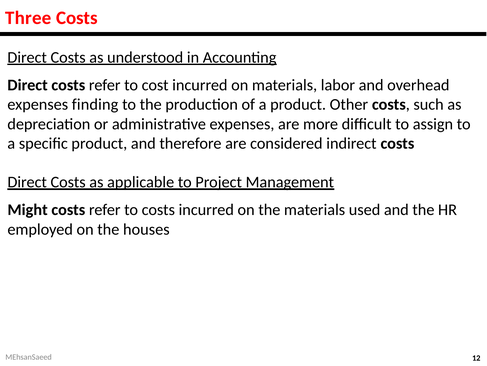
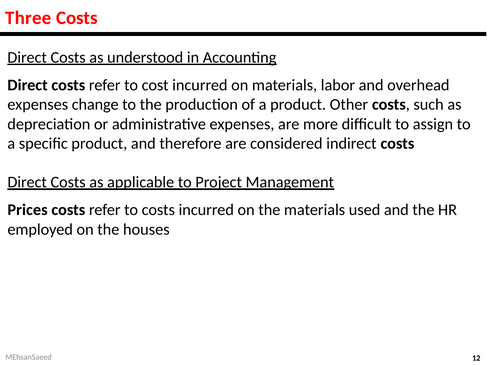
finding: finding -> change
Might: Might -> Prices
